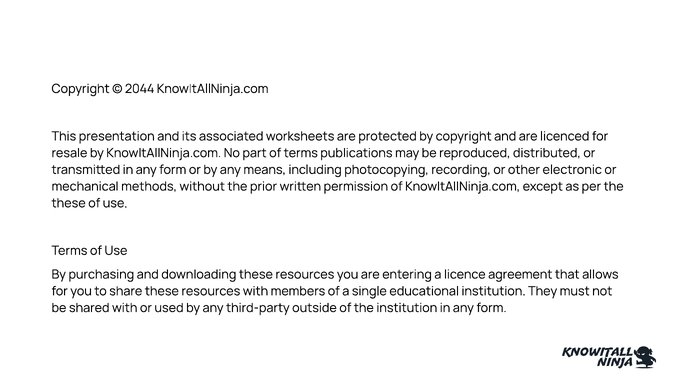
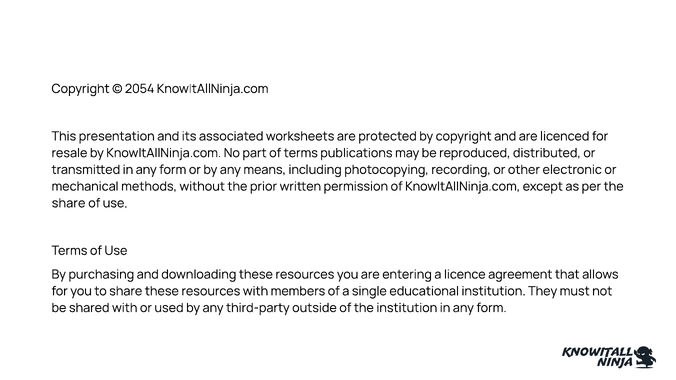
2044: 2044 -> 2054
these at (69, 203): these -> share
